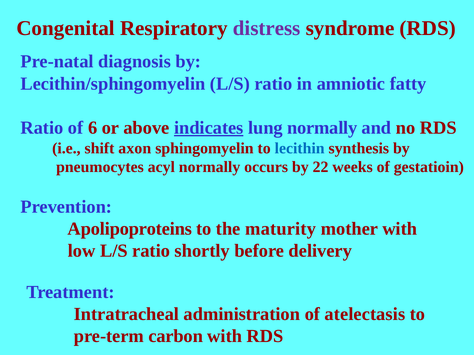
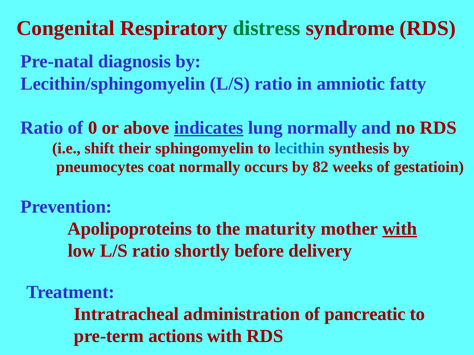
distress colour: purple -> green
6: 6 -> 0
axon: axon -> their
acyl: acyl -> coat
22: 22 -> 82
with at (400, 229) underline: none -> present
atelectasis: atelectasis -> pancreatic
carbon: carbon -> actions
